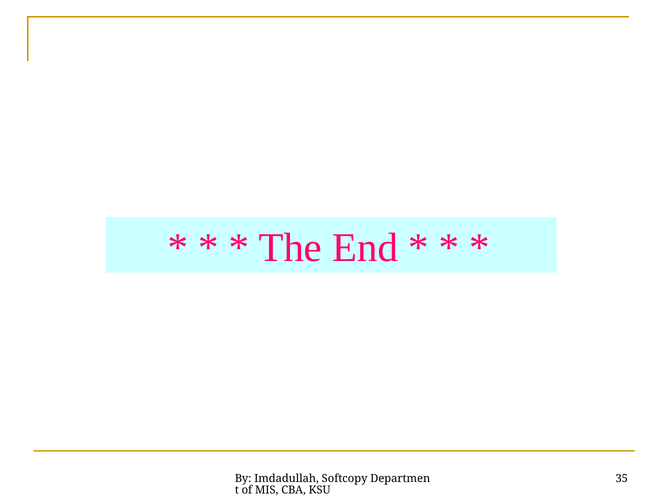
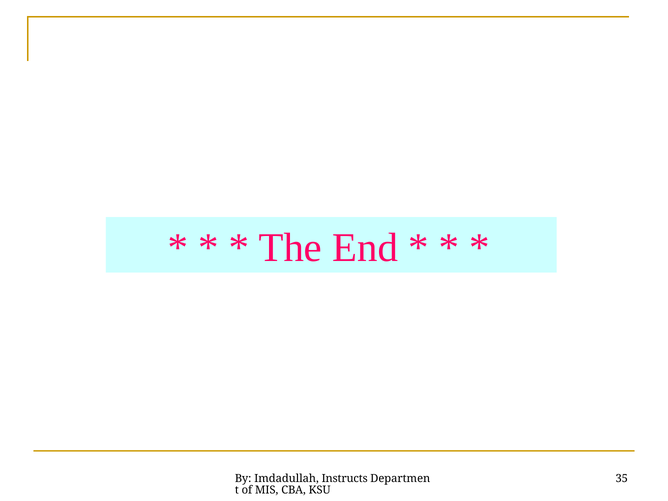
Softcopy: Softcopy -> Instructs
